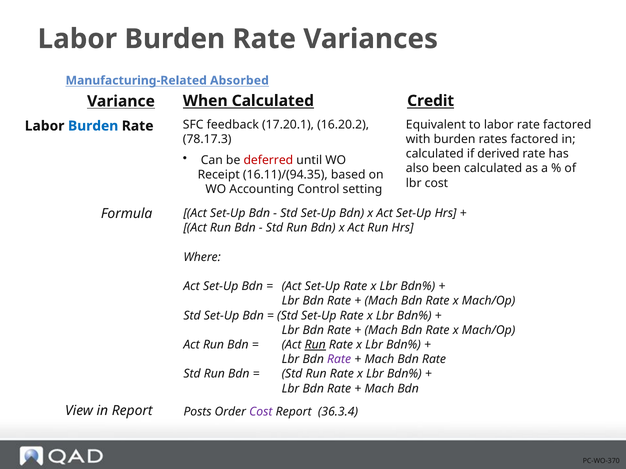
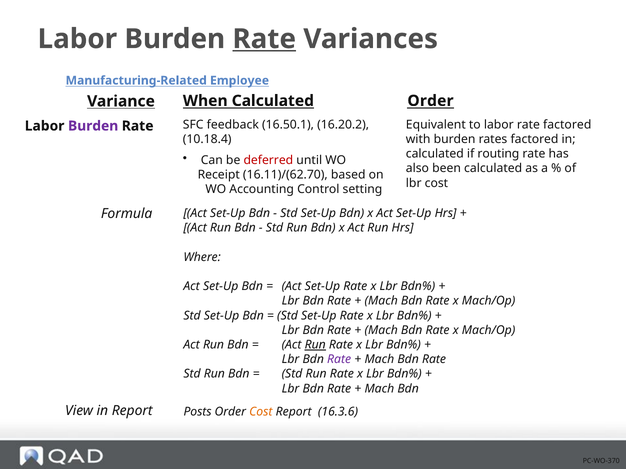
Rate at (264, 39) underline: none -> present
Absorbed: Absorbed -> Employee
Calculated Credit: Credit -> Order
17.20.1: 17.20.1 -> 16.50.1
Burden at (93, 126) colour: blue -> purple
78.17.3: 78.17.3 -> 10.18.4
derived: derived -> routing
16.11)/(94.35: 16.11)/(94.35 -> 16.11)/(62.70
Cost at (261, 412) colour: purple -> orange
36.3.4: 36.3.4 -> 16.3.6
